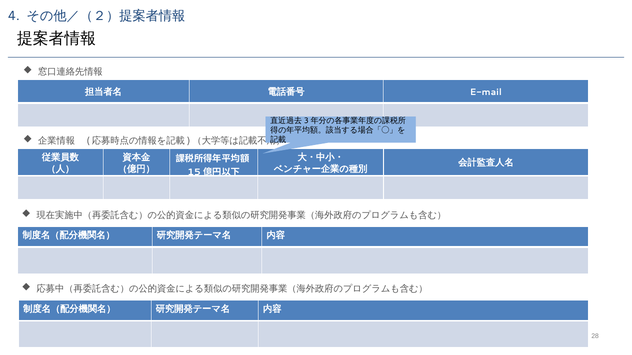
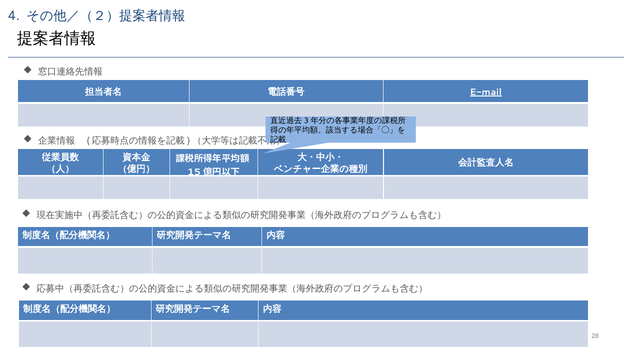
E-mail underline: none -> present
